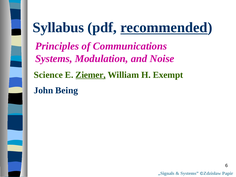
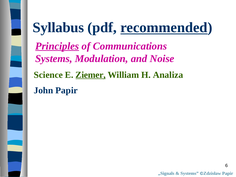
Principles underline: none -> present
Exempt: Exempt -> Analiza
John Being: Being -> Papir
